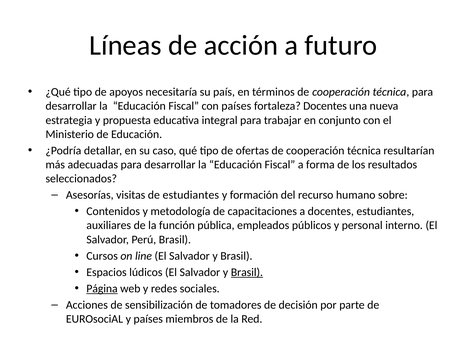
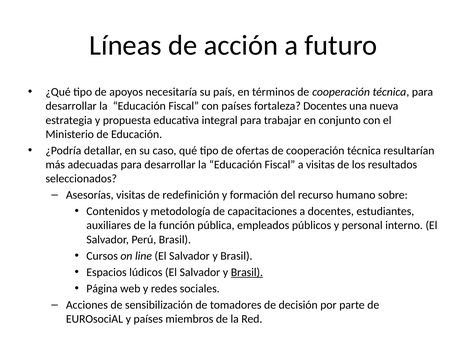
a forma: forma -> visitas
de estudiantes: estudiantes -> redefinición
Página underline: present -> none
